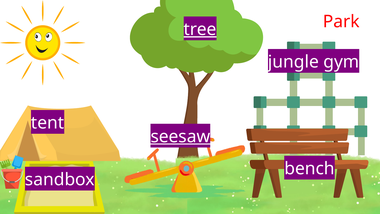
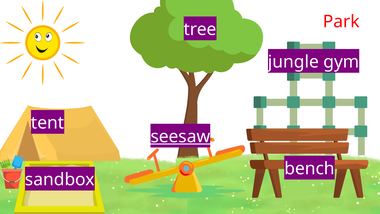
tree underline: present -> none
